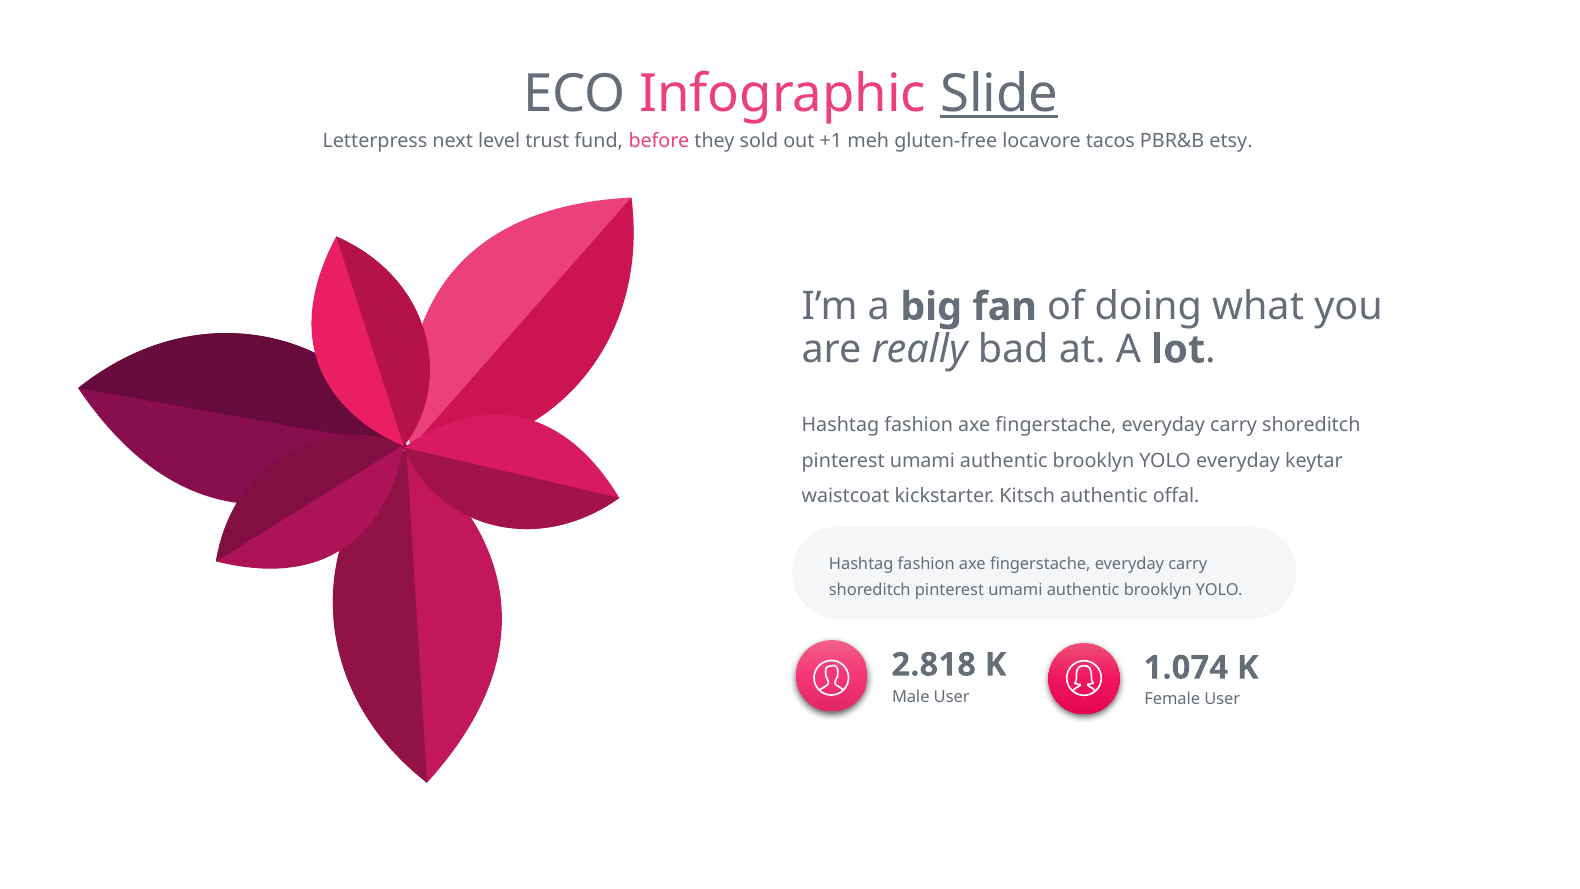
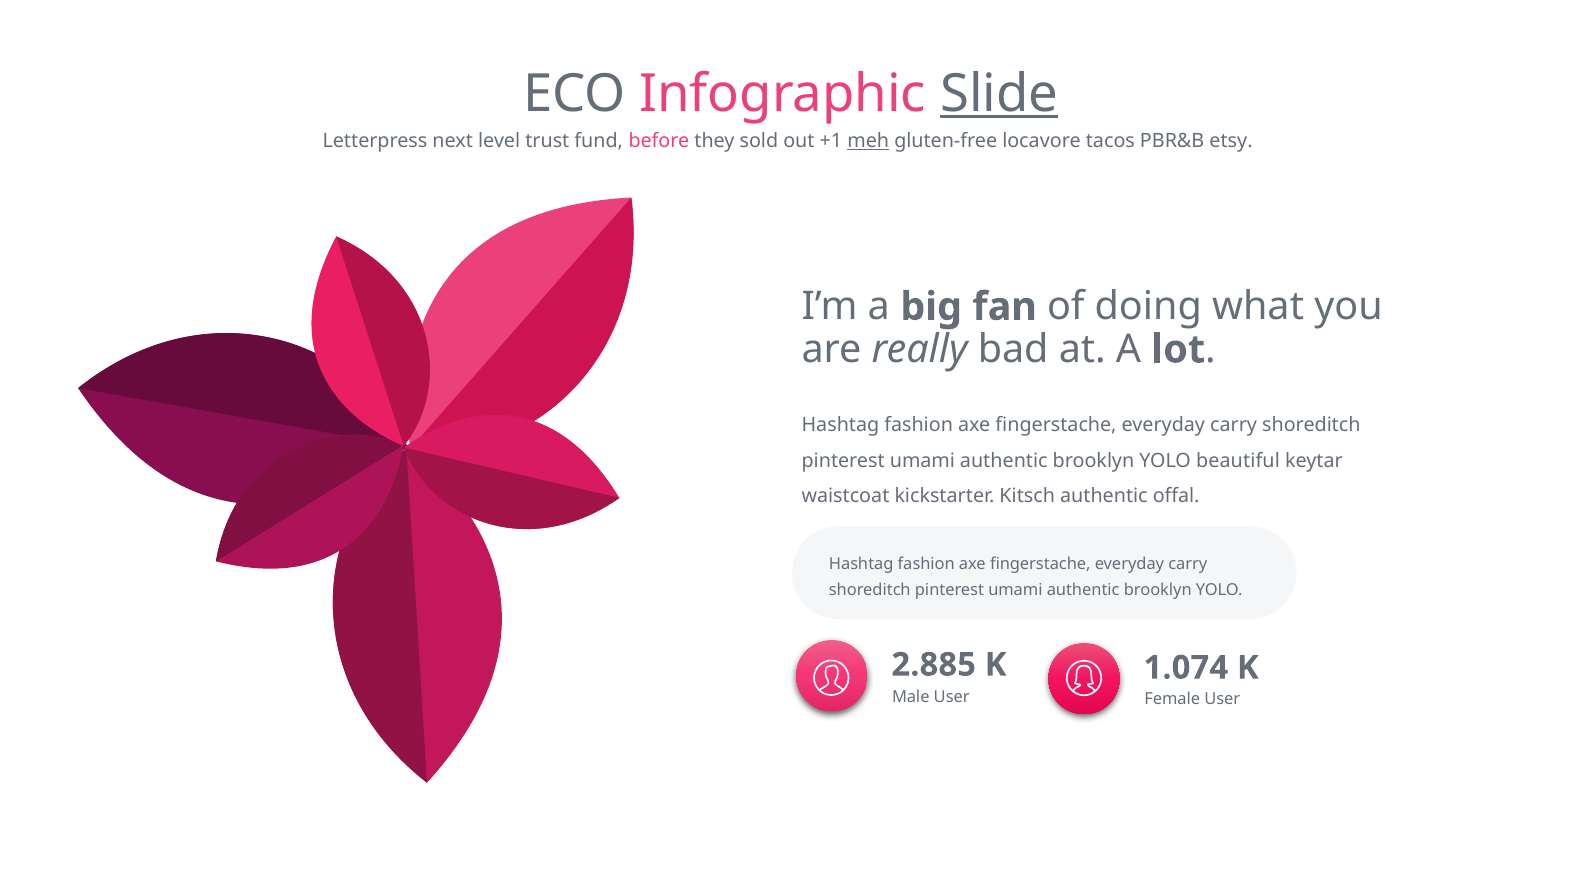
meh underline: none -> present
YOLO everyday: everyday -> beautiful
2.818: 2.818 -> 2.885
